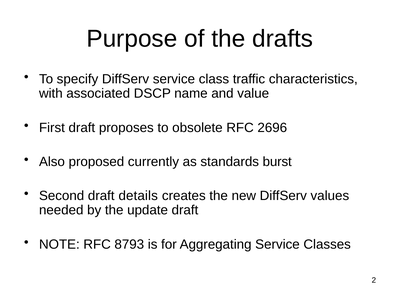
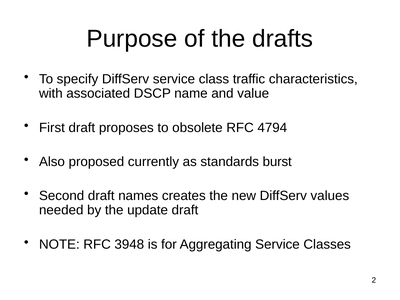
2696: 2696 -> 4794
details: details -> names
8793: 8793 -> 3948
